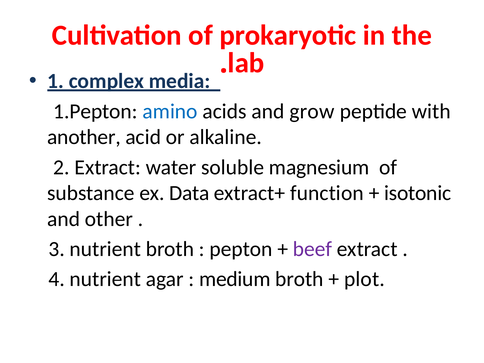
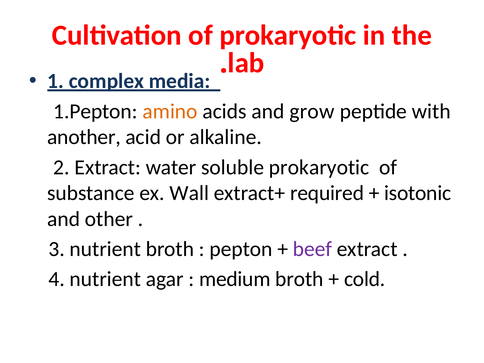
amino colour: blue -> orange
soluble magnesium: magnesium -> prokaryotic
Data: Data -> Wall
function: function -> required
plot: plot -> cold
